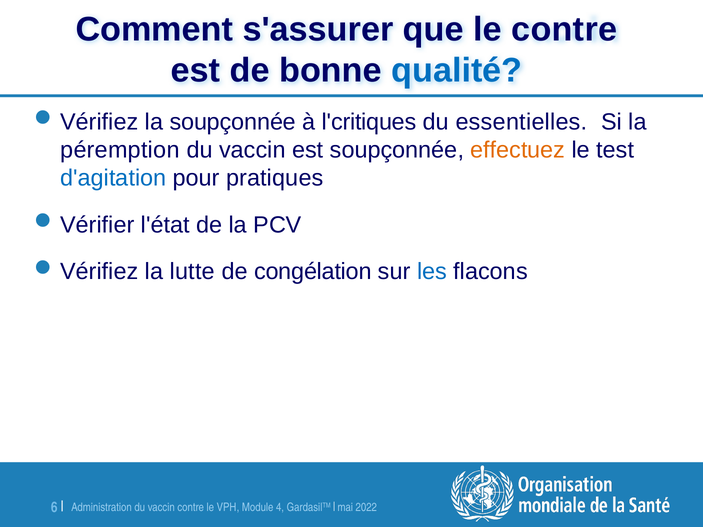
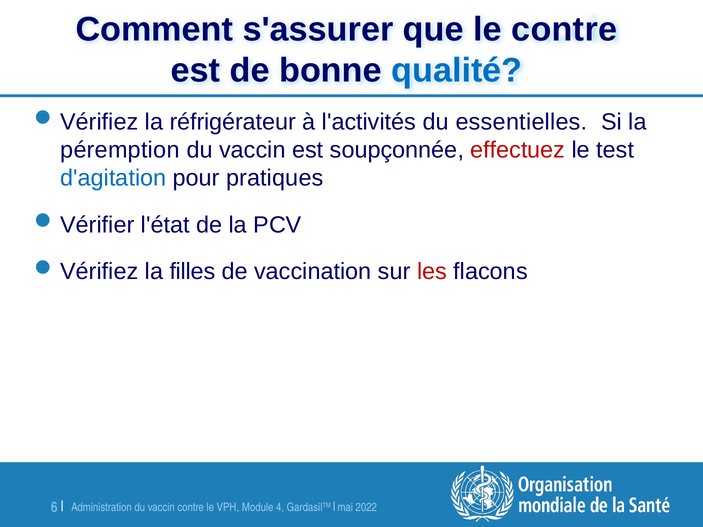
la soupçonnée: soupçonnée -> réfrigérateur
l'critiques: l'critiques -> l'activités
effectuez colour: orange -> red
lutte: lutte -> filles
congélation: congélation -> vaccination
les colour: blue -> red
